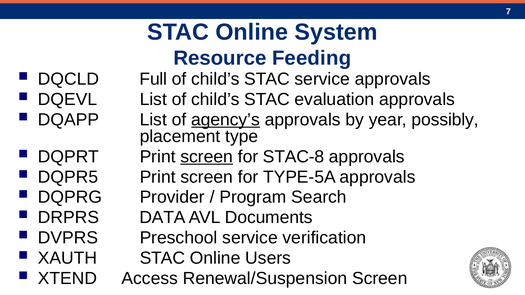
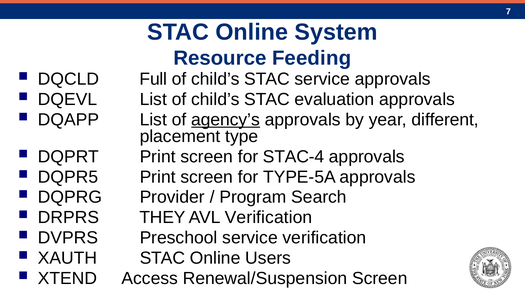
possibly: possibly -> different
screen at (207, 157) underline: present -> none
STAC-8: STAC-8 -> STAC-4
DATA: DATA -> THEY
AVL Documents: Documents -> Verification
